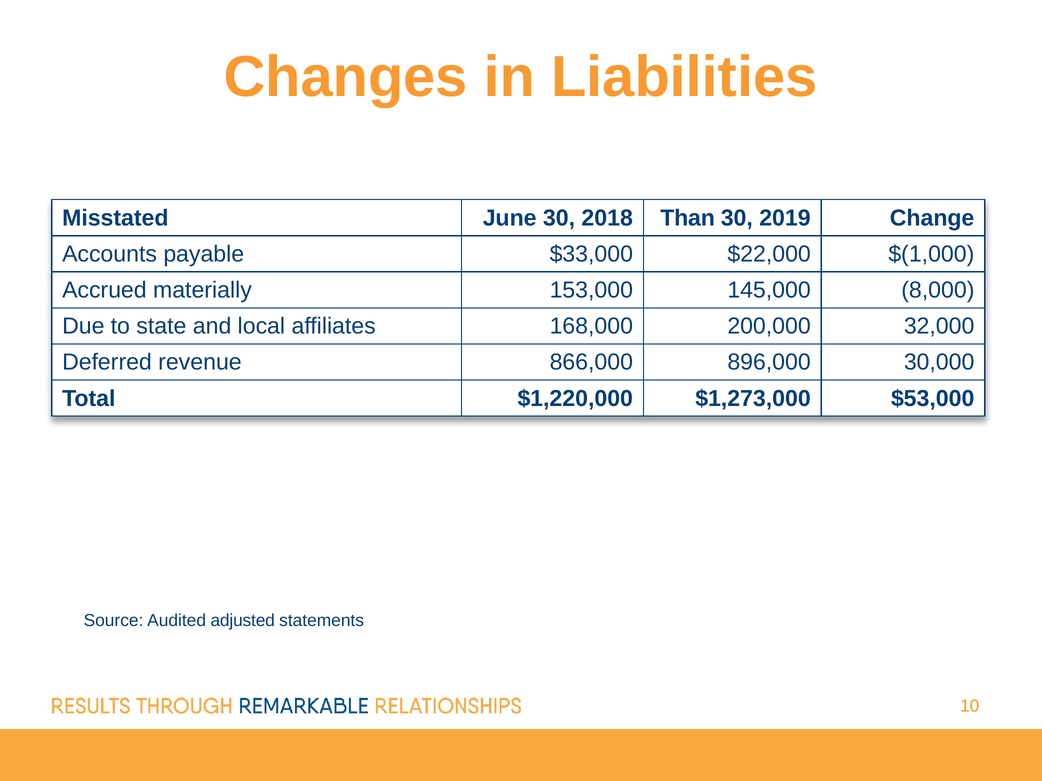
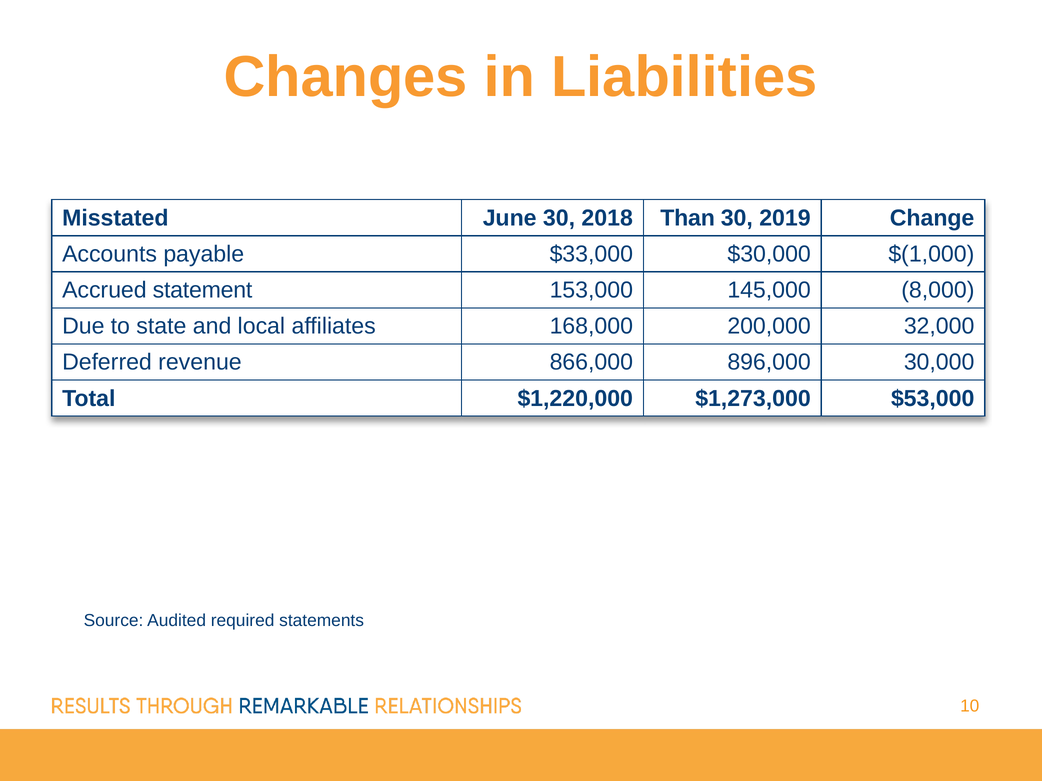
$22,000: $22,000 -> $30,000
materially: materially -> statement
adjusted: adjusted -> required
